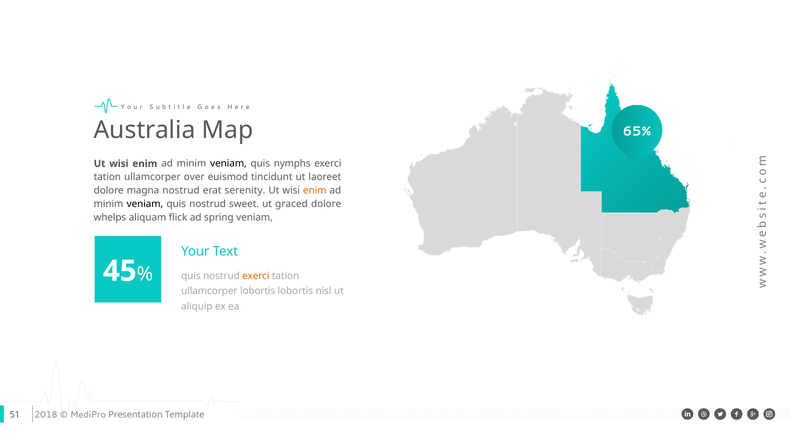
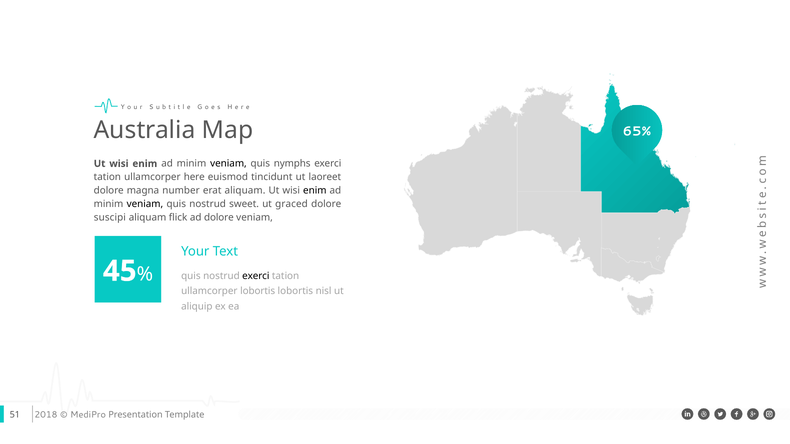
over: over -> here
magna nostrud: nostrud -> number
erat serenity: serenity -> aliquam
enim at (315, 191) colour: orange -> black
whelps: whelps -> suscipi
ad spring: spring -> dolore
exerci at (256, 276) colour: orange -> black
